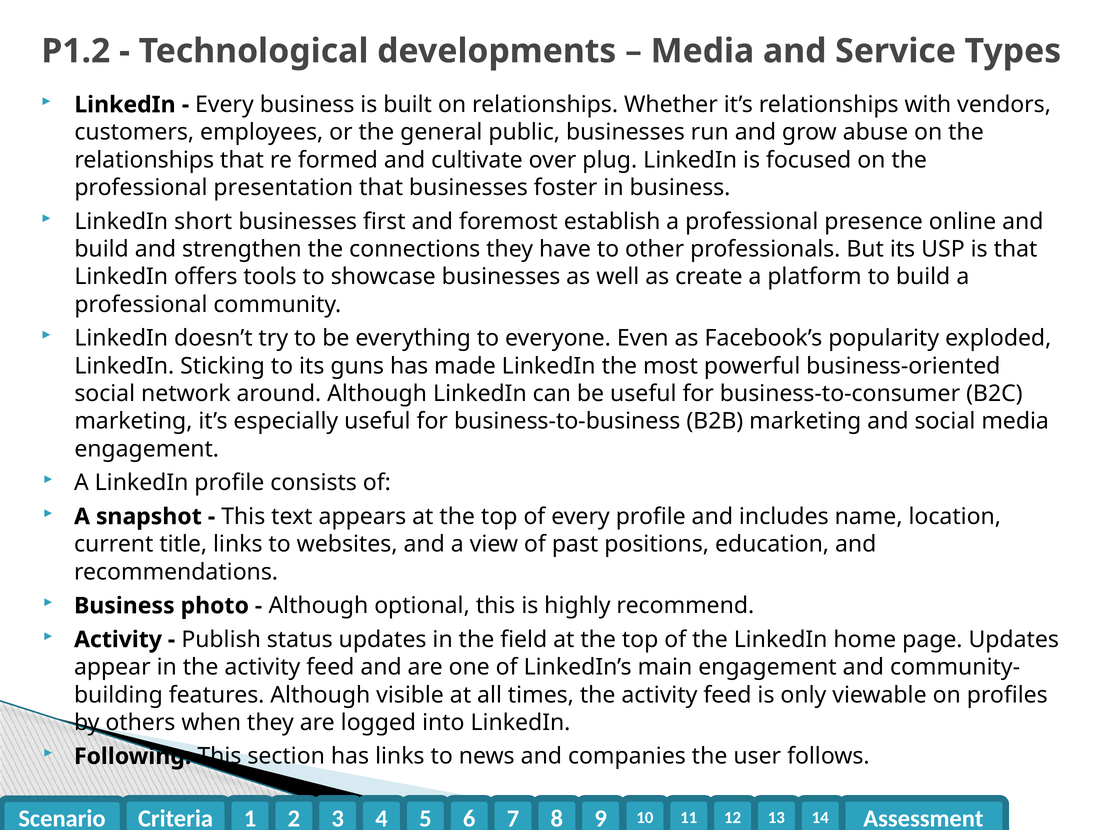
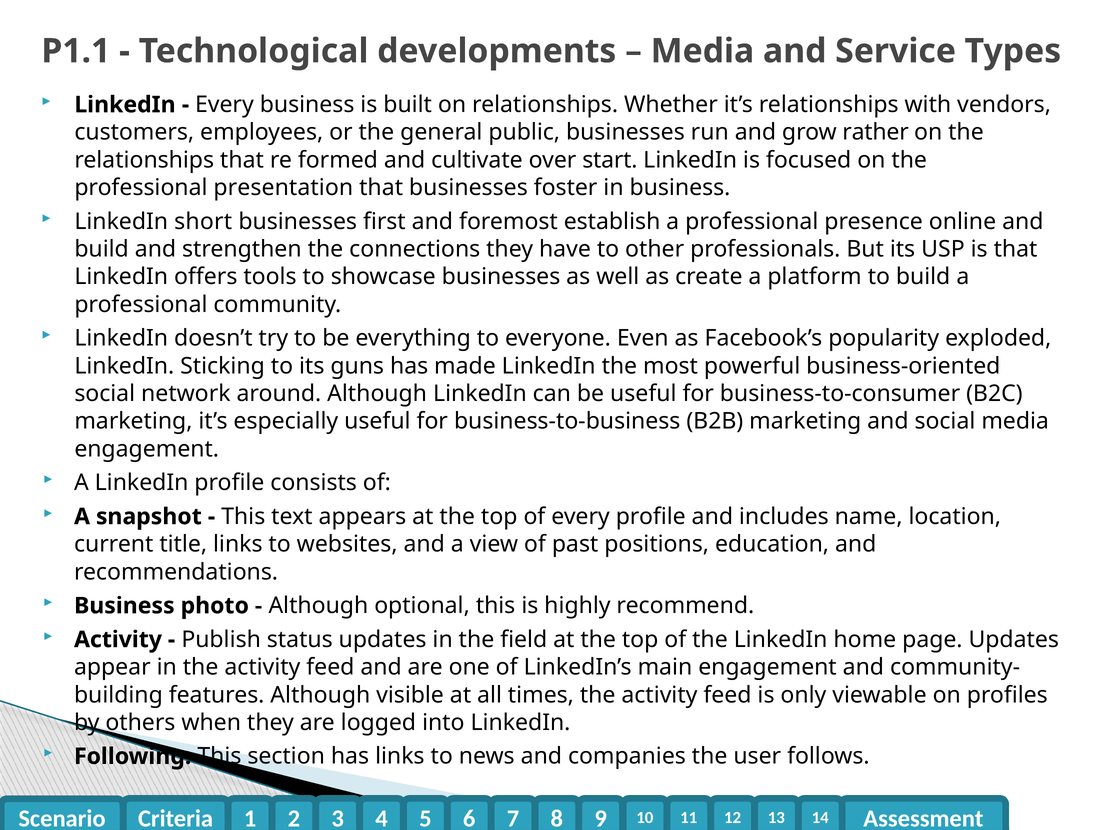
P1.2: P1.2 -> P1.1
abuse: abuse -> rather
plug: plug -> start
